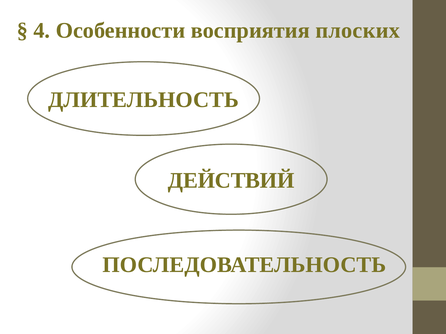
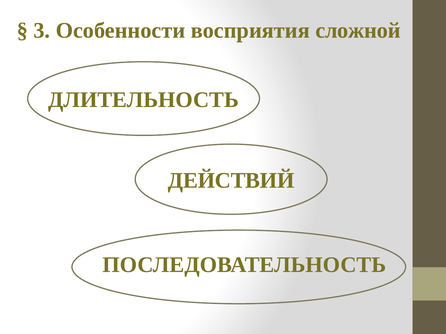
4: 4 -> 3
плоских: плоских -> сложной
